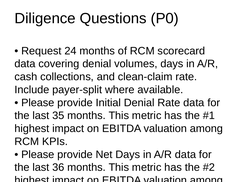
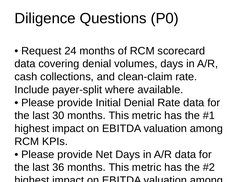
35: 35 -> 30
